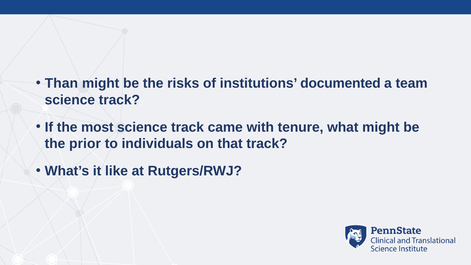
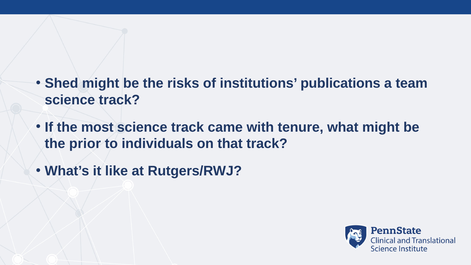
Than: Than -> Shed
documented: documented -> publications
